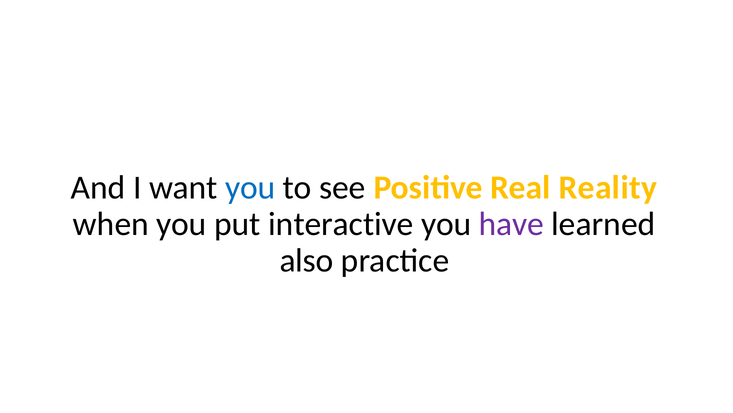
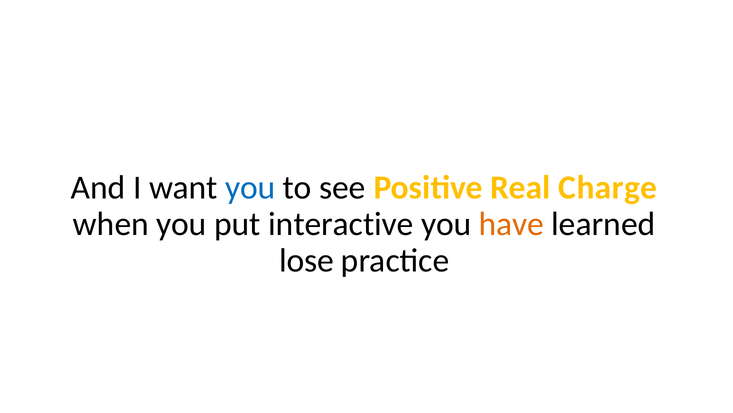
Reality: Reality -> Charge
have colour: purple -> orange
also: also -> lose
